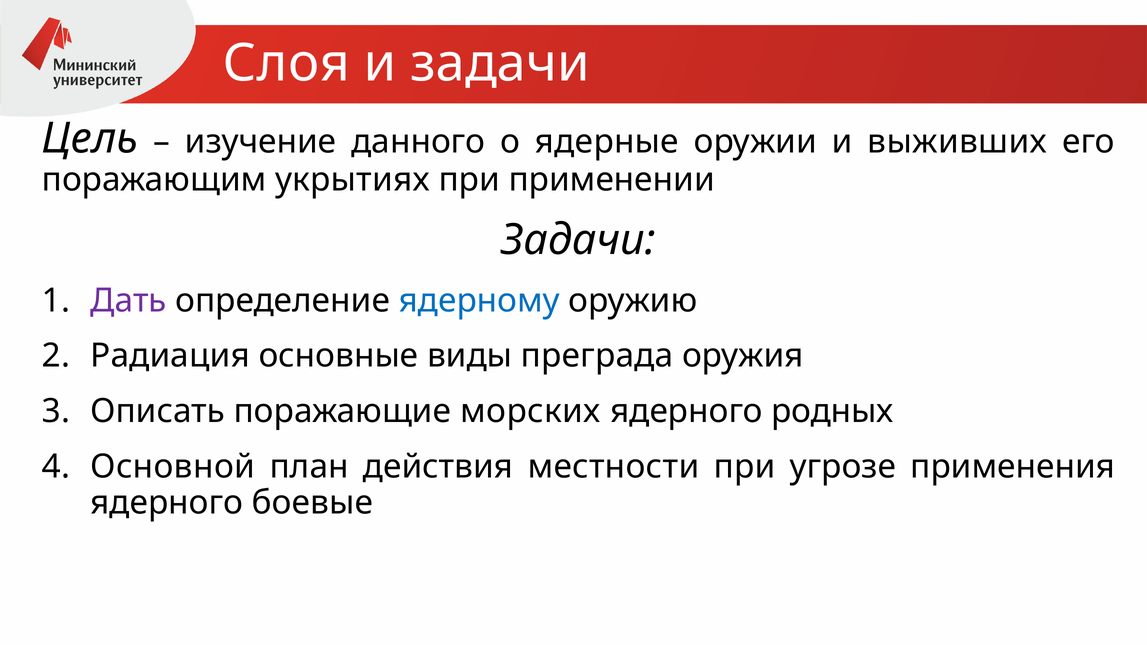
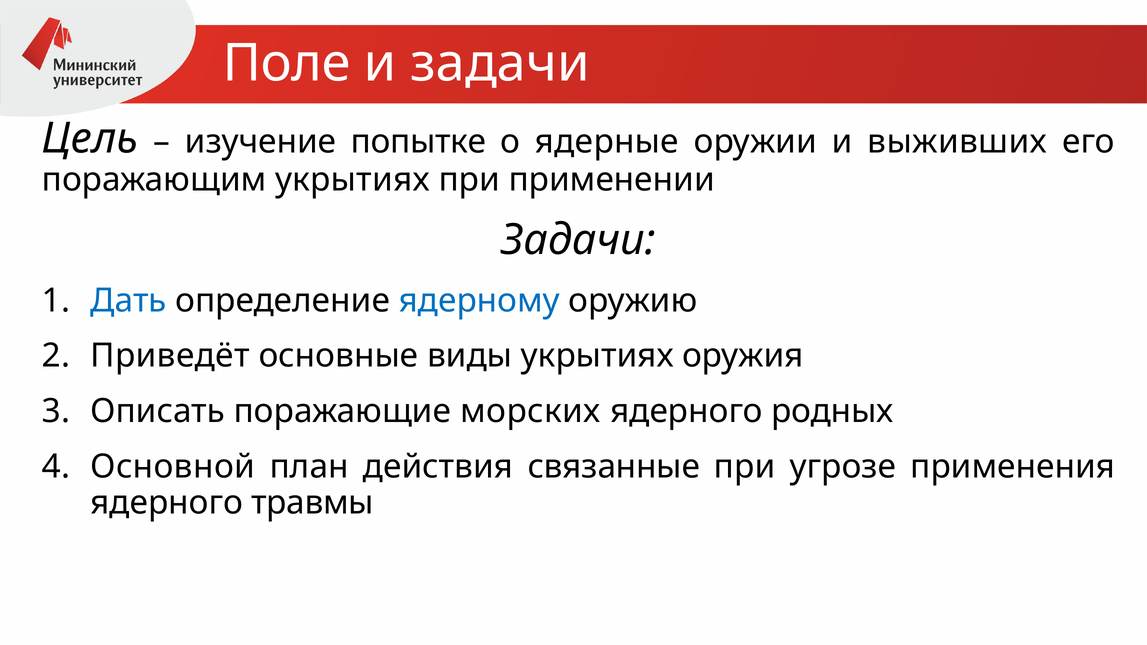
Слоя: Слоя -> Поле
данного: данного -> попытке
Дать colour: purple -> blue
Радиация: Радиация -> Приведёт
виды преграда: преграда -> укрытиях
местности: местности -> связанные
боевые: боевые -> травмы
